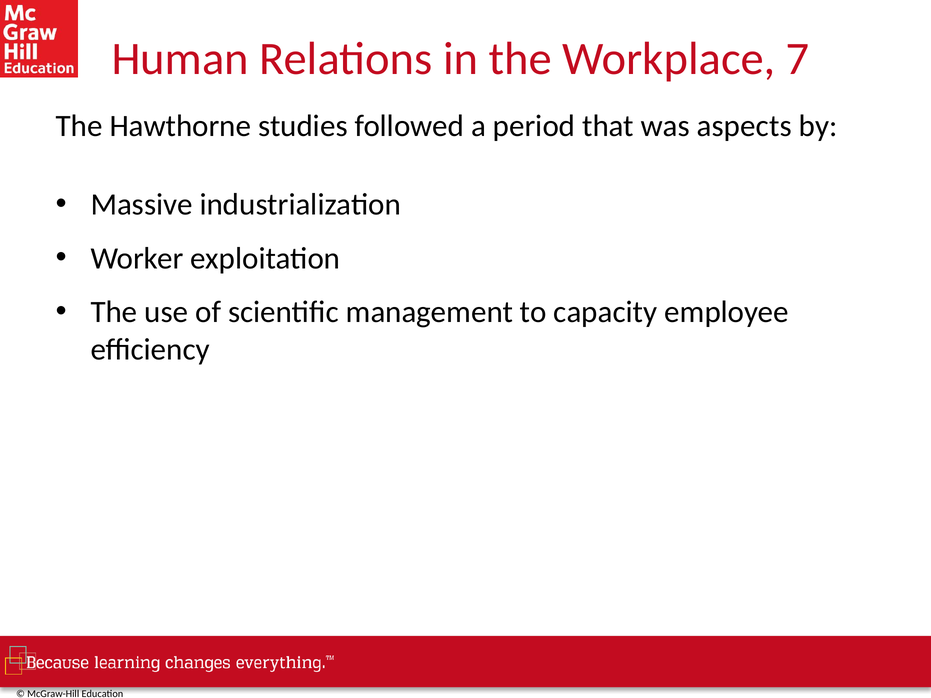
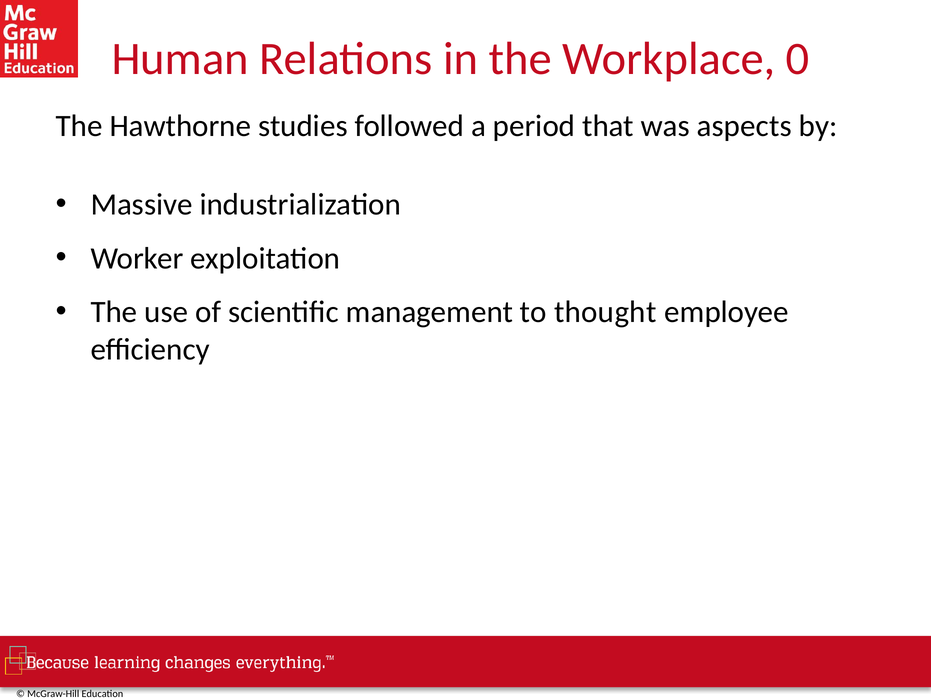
7: 7 -> 0
capacity: capacity -> thought
